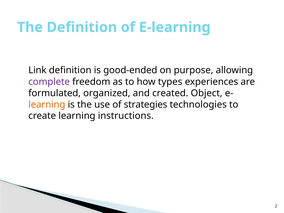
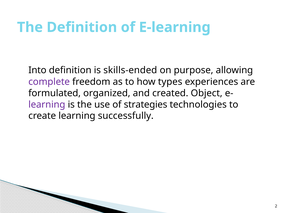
Link: Link -> Into
good-ended: good-ended -> skills-ended
learning at (47, 105) colour: orange -> purple
instructions: instructions -> successfully
